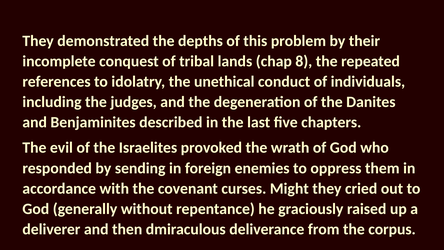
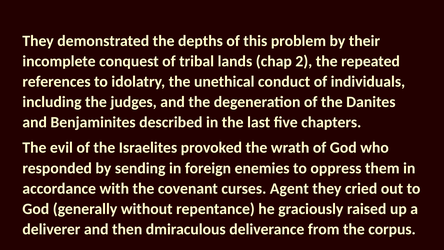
8: 8 -> 2
Might: Might -> Agent
